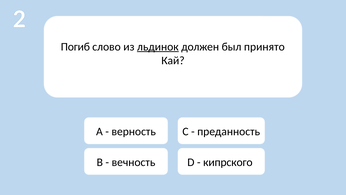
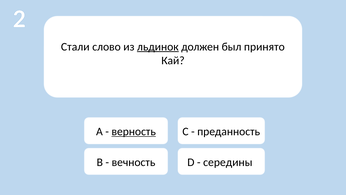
Погиб: Погиб -> Стали
верность underline: none -> present
кипрского: кипрского -> середины
